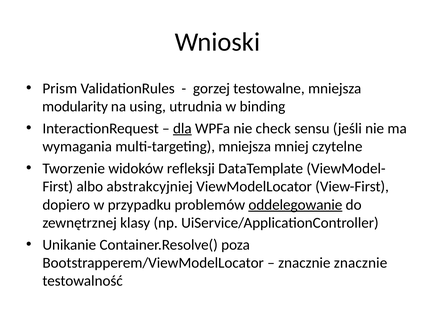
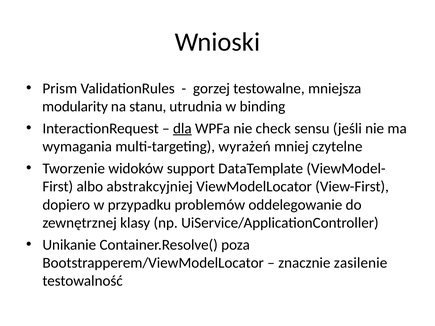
using: using -> stanu
multi-targeting mniejsza: mniejsza -> wyrażeń
refleksji: refleksji -> support
oddelegowanie underline: present -> none
znacznie znacznie: znacznie -> zasilenie
